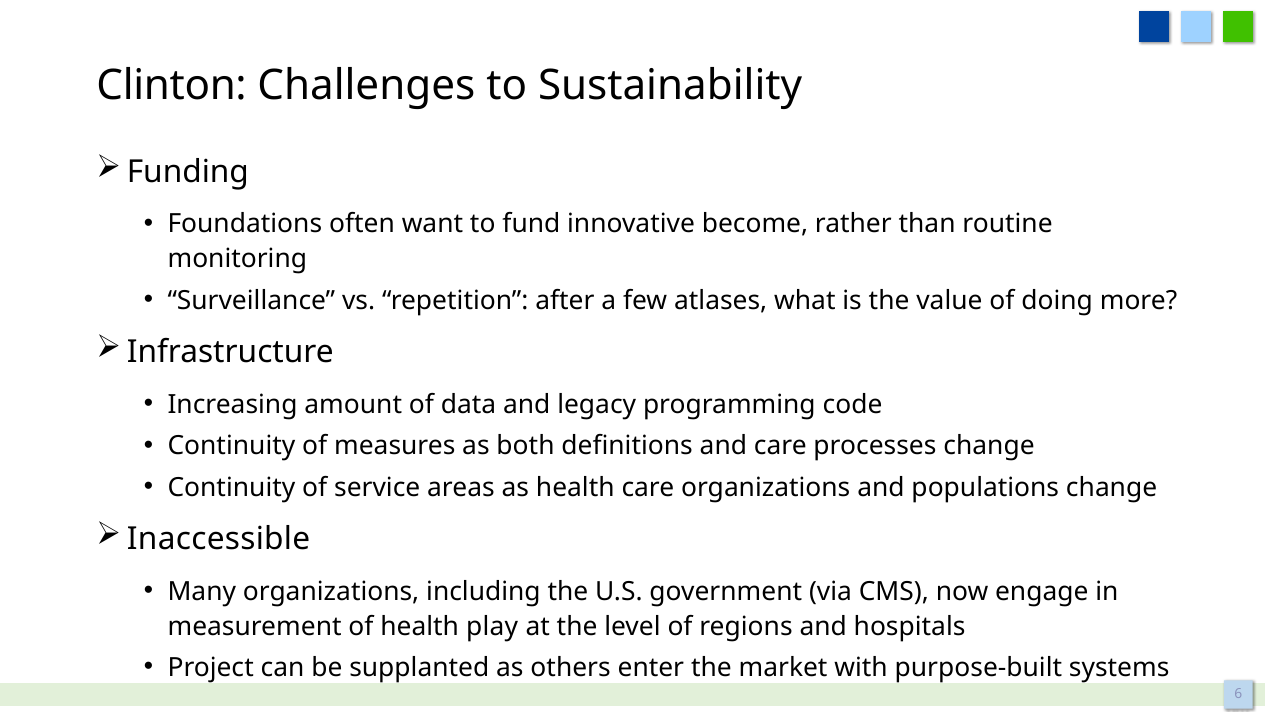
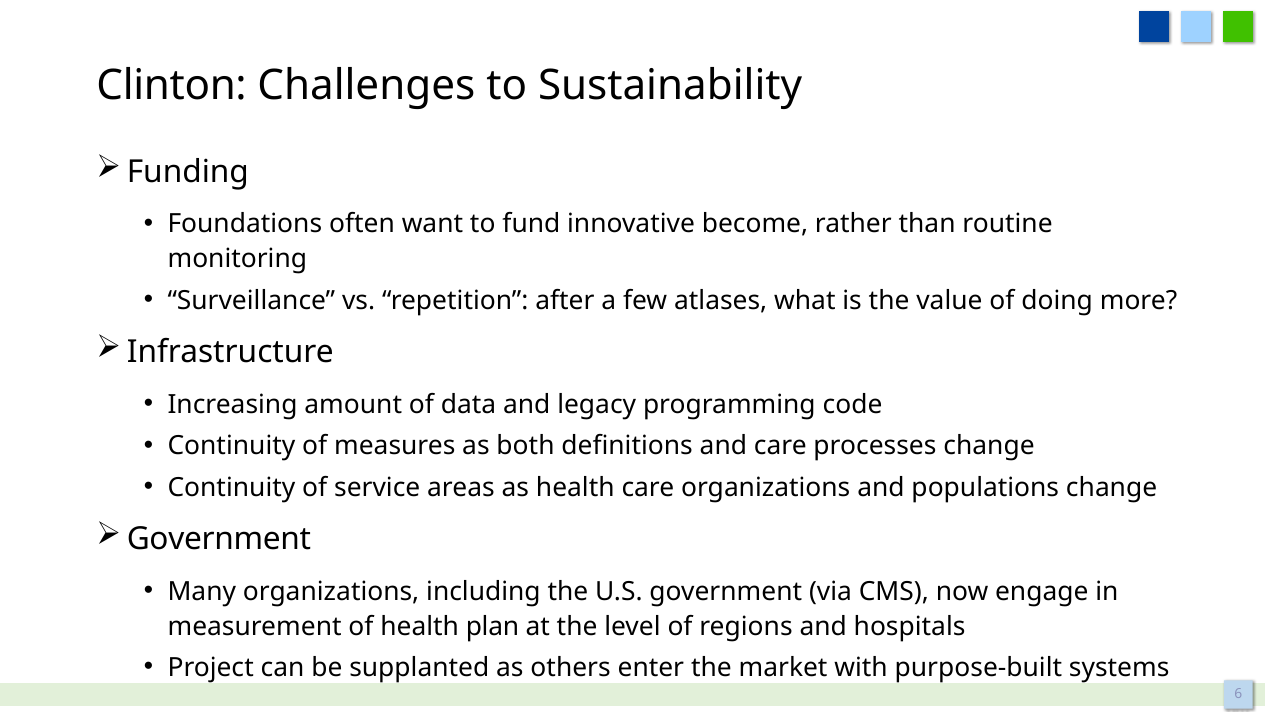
Inaccessible at (219, 539): Inaccessible -> Government
play: play -> plan
